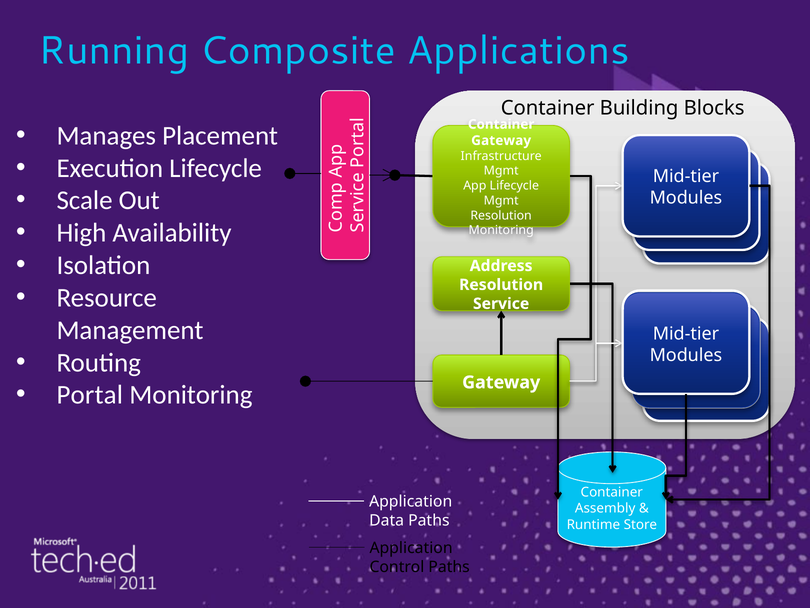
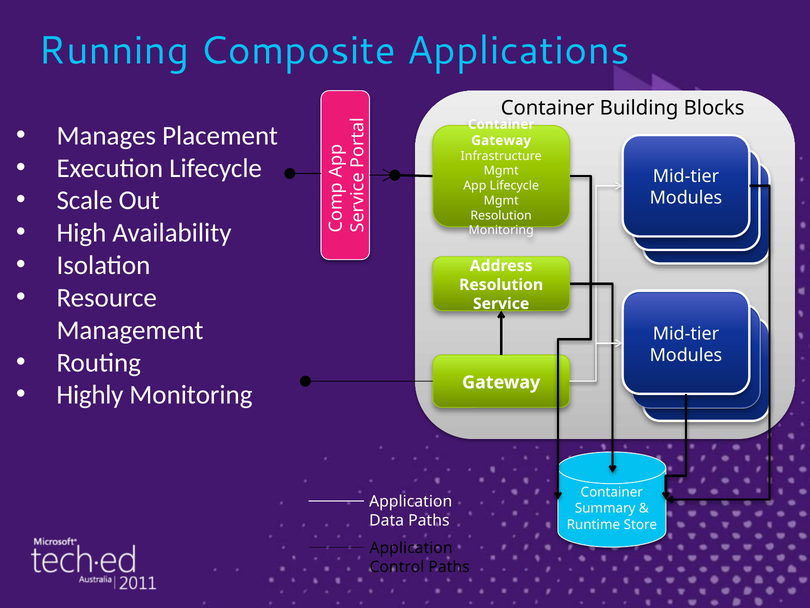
Portal: Portal -> Highly
Assembly: Assembly -> Summary
